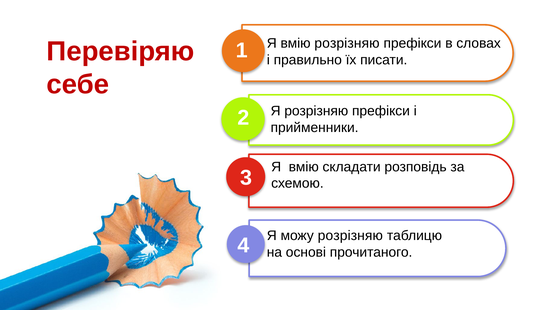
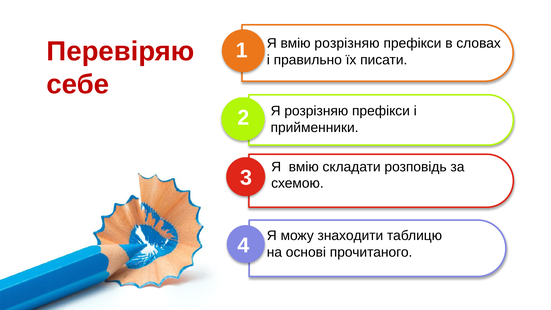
можу розрізняю: розрізняю -> знаходити
